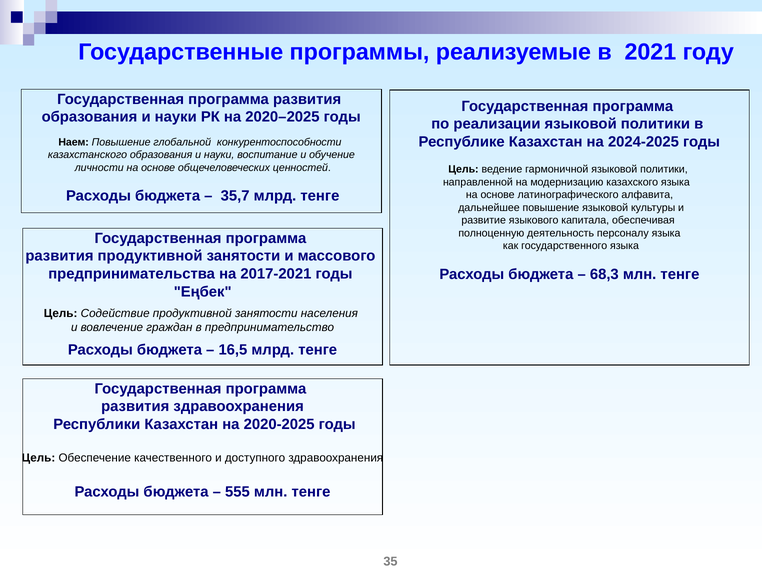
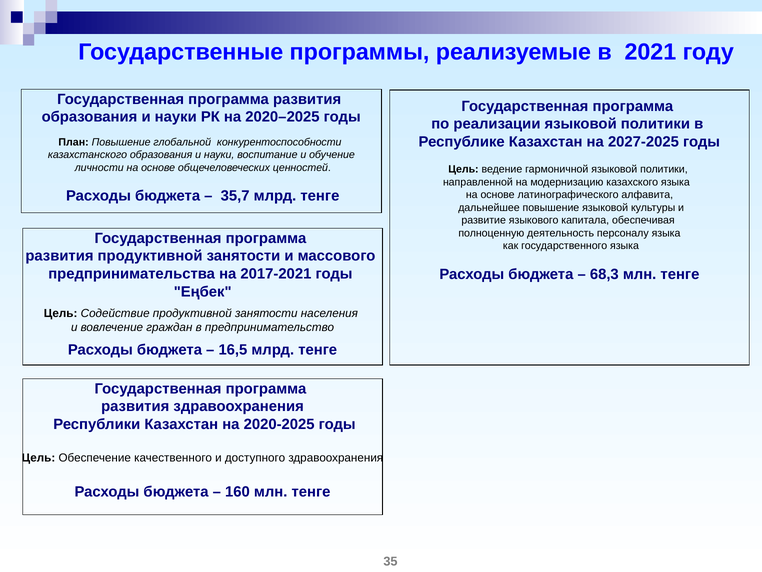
2024-2025: 2024-2025 -> 2027-2025
Наем: Наем -> План
555: 555 -> 160
